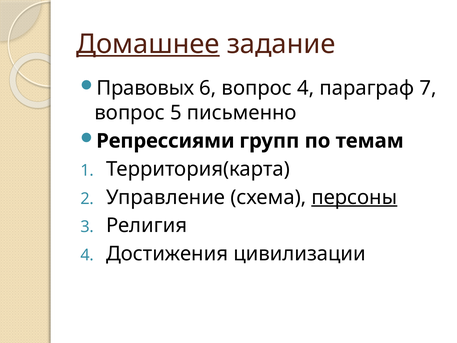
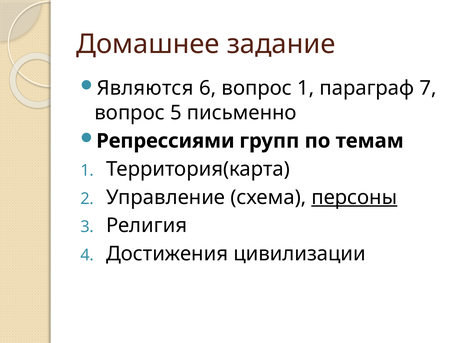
Домашнее underline: present -> none
Правовых: Правовых -> Являются
вопрос 4: 4 -> 1
